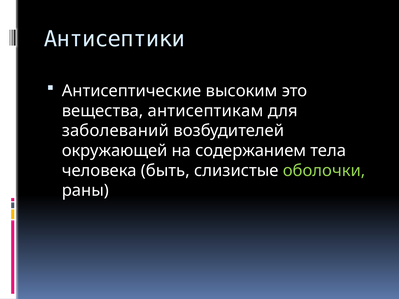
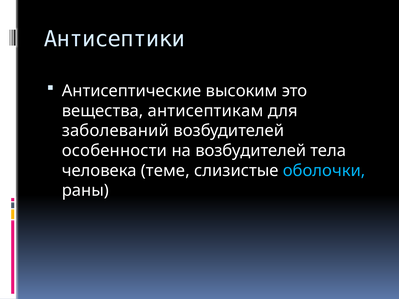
окружающей: окружающей -> особенности
на содержанием: содержанием -> возбудителей
быть: быть -> теме
оболочки colour: light green -> light blue
